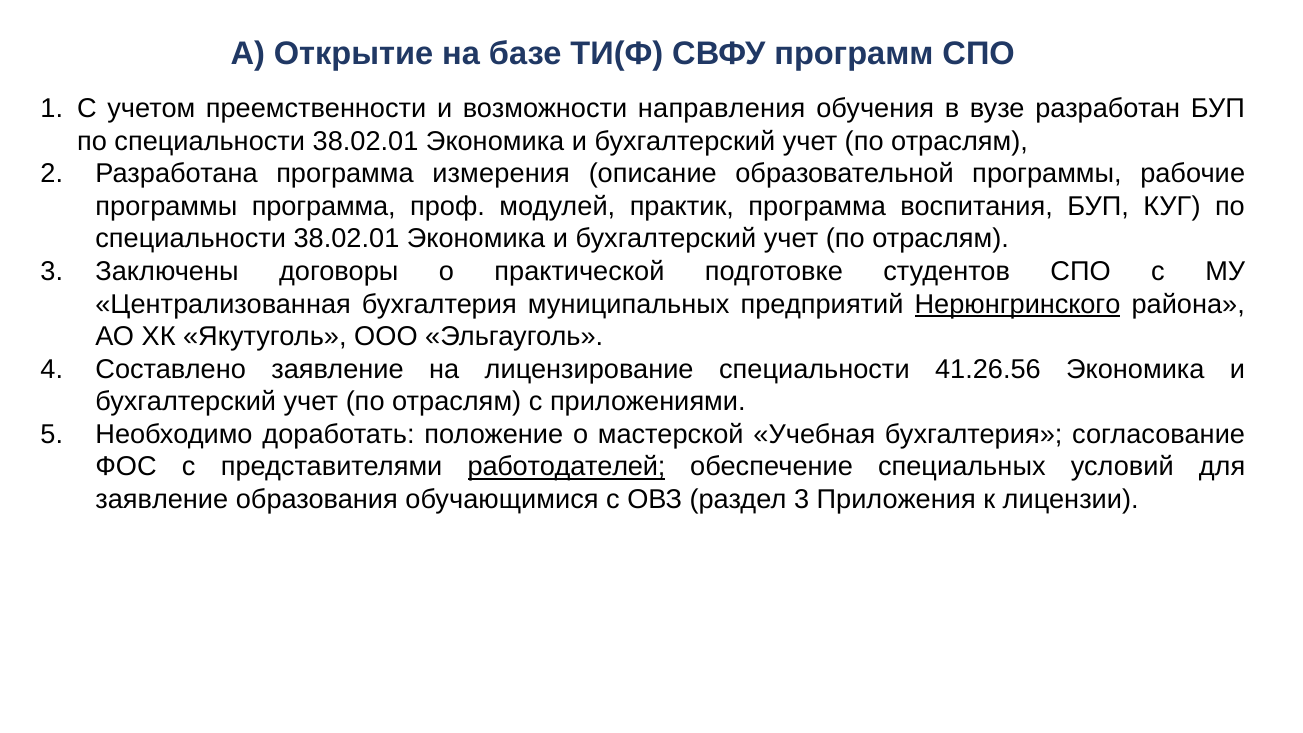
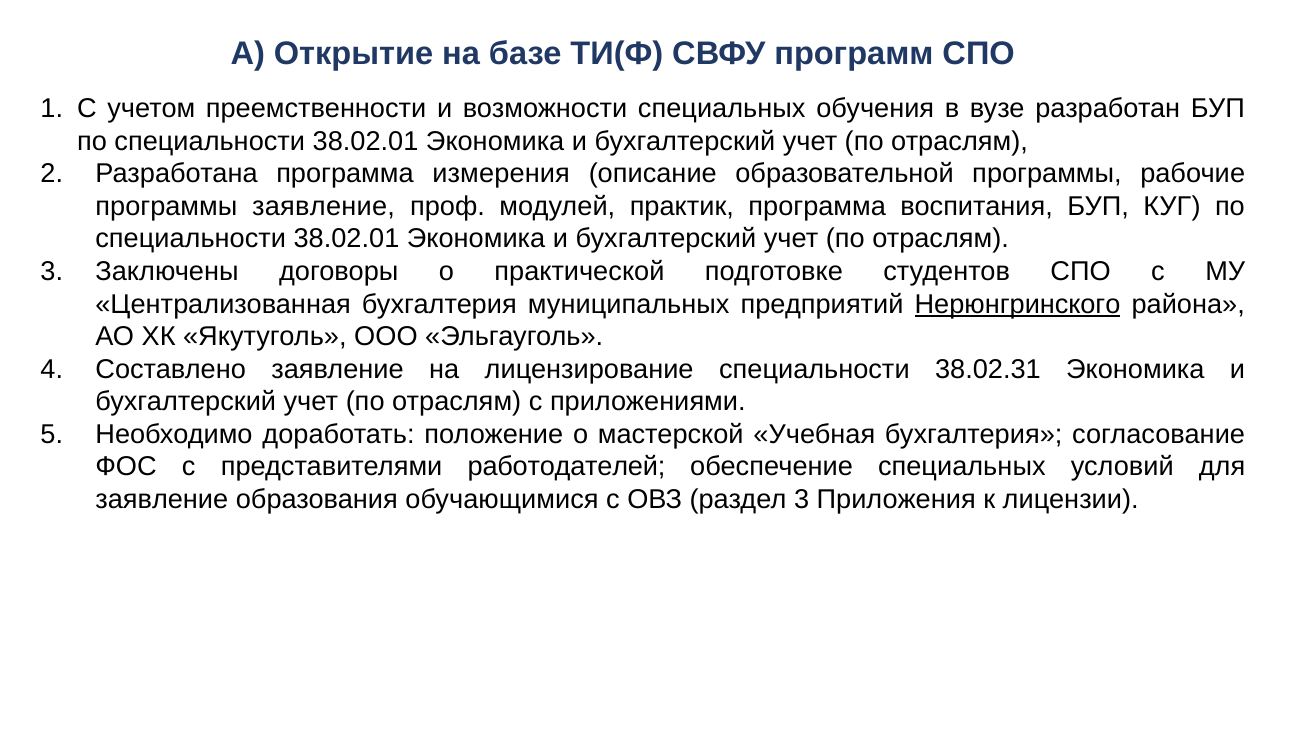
возможности направления: направления -> специальных
программы программа: программа -> заявление
41.26.56: 41.26.56 -> 38.02.31
работодателей underline: present -> none
